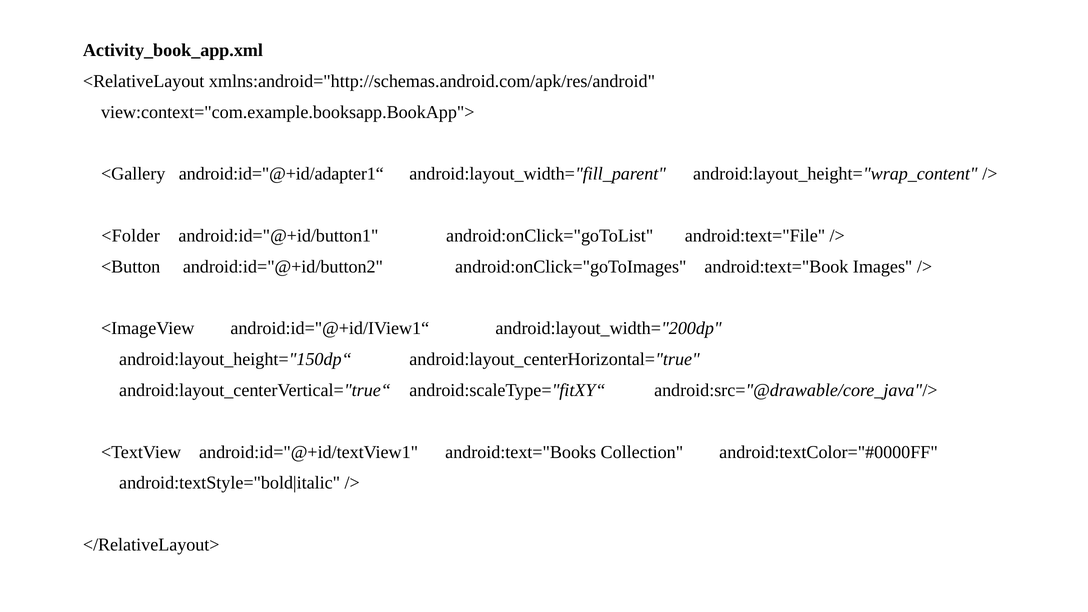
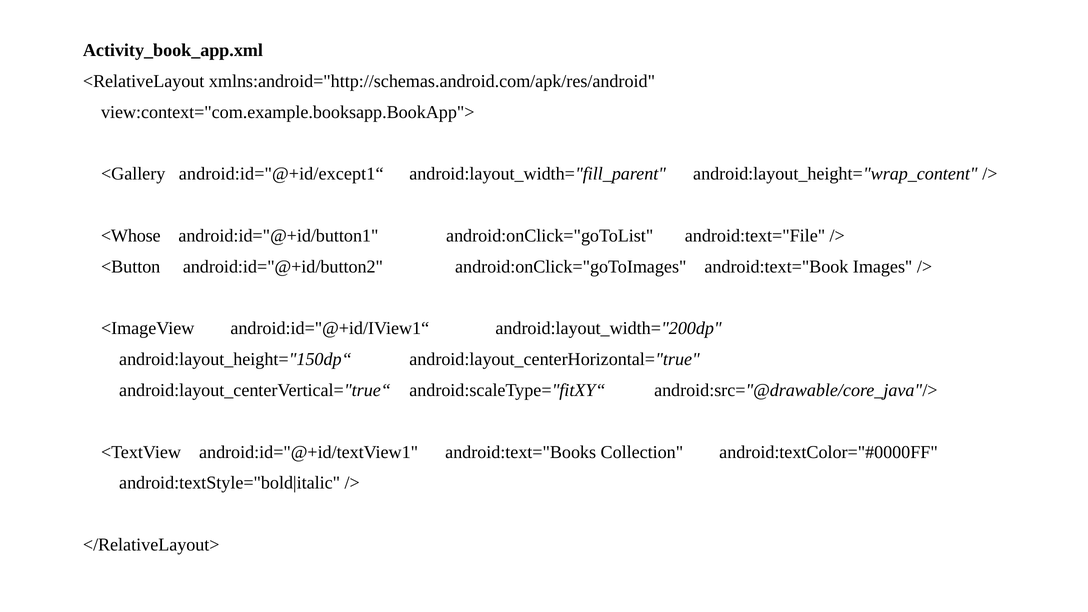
android:id="@+id/adapter1“: android:id="@+id/adapter1“ -> android:id="@+id/except1“
<Folder: <Folder -> <Whose
